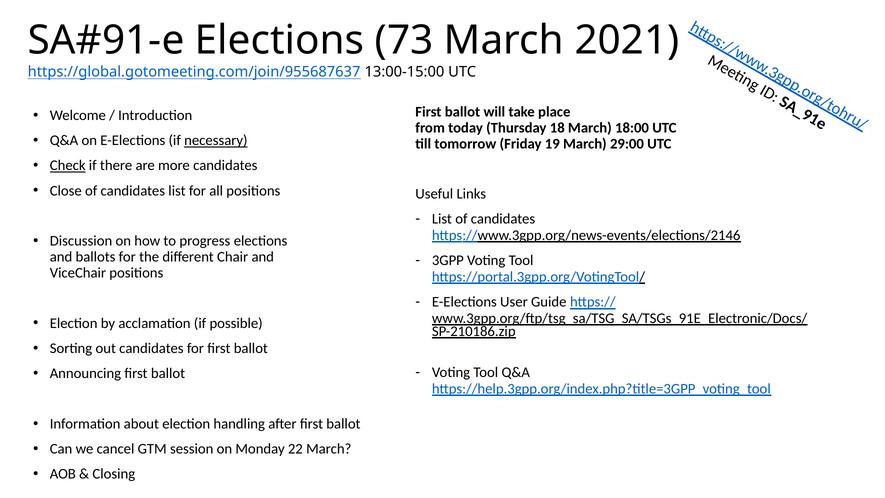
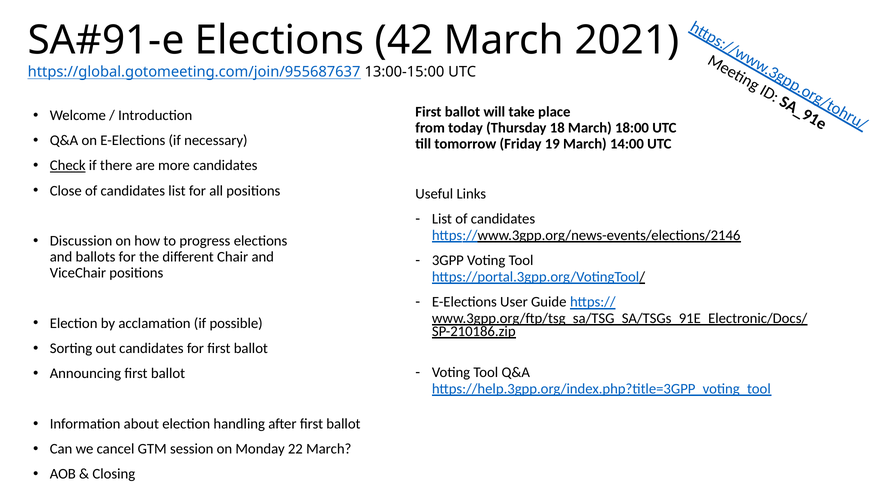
73: 73 -> 42
necessary underline: present -> none
29:00: 29:00 -> 14:00
